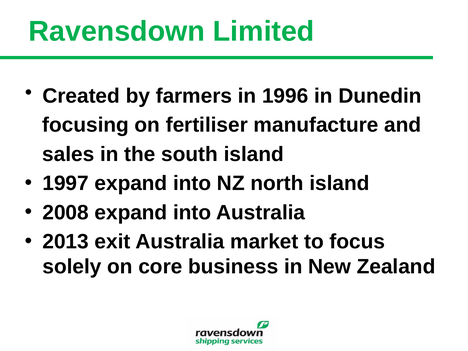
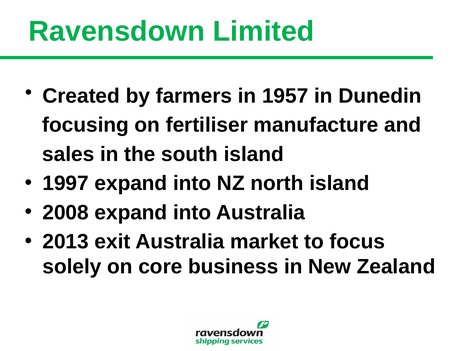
1996: 1996 -> 1957
